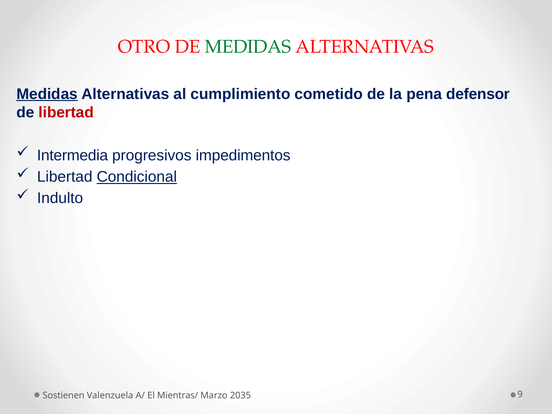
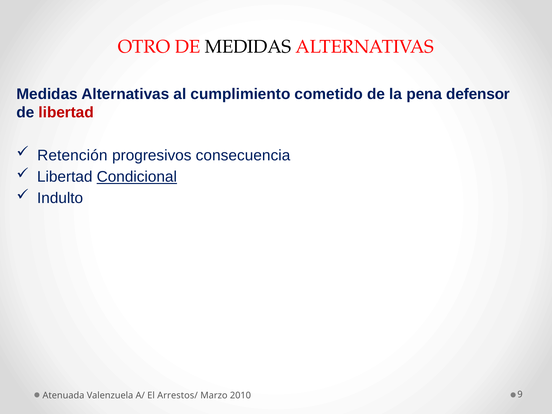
MEDIDAS at (248, 47) colour: green -> black
Medidas at (47, 94) underline: present -> none
Intermedia: Intermedia -> Retención
impedimentos: impedimentos -> consecuencia
Sostienen: Sostienen -> Atenuada
Mientras/: Mientras/ -> Arrestos/
2035: 2035 -> 2010
